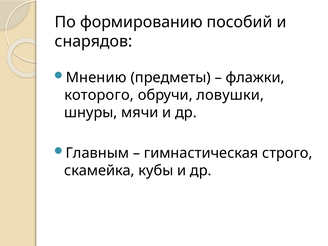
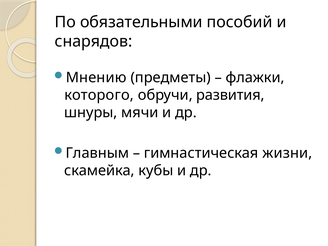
формированию: формированию -> обязательными
ловушки: ловушки -> развития
строго: строго -> жизни
